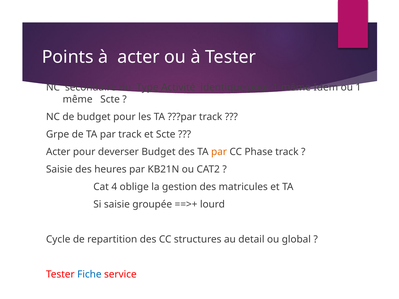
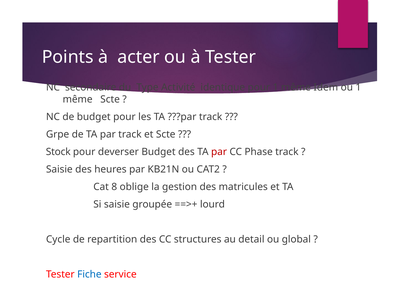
Acter at (58, 152): Acter -> Stock
par at (219, 152) colour: orange -> red
4: 4 -> 8
